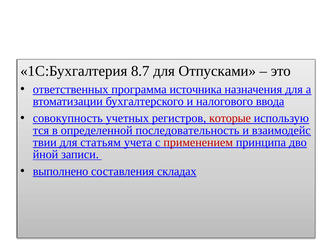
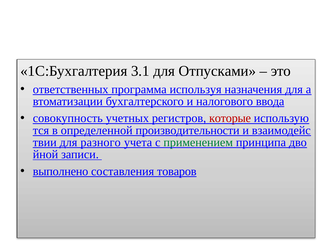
8.7: 8.7 -> 3.1
источника: источника -> используя
последовательность: последовательность -> производительности
статьям: статьям -> разного
применением colour: red -> green
складах: складах -> товаров
